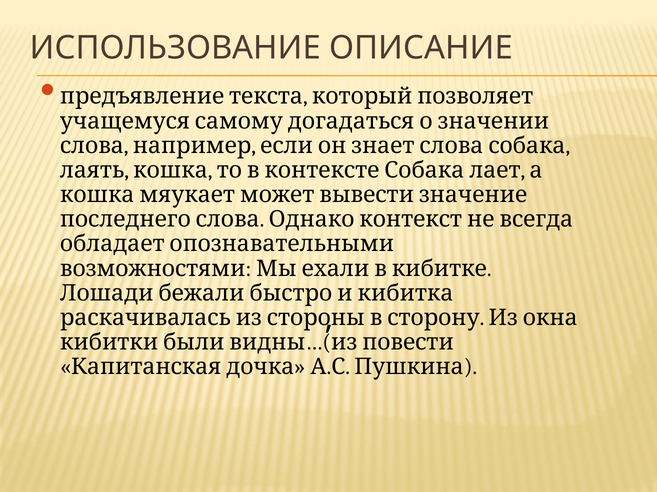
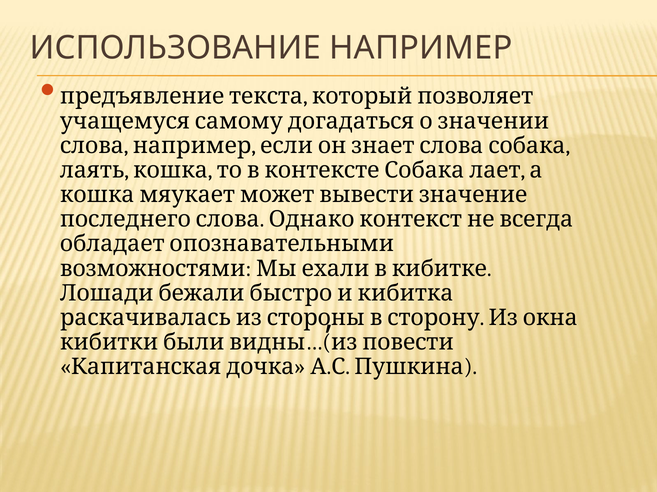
ИСПОЛЬЗОВАНИЕ ОПИСАНИЕ: ОПИСАНИЕ -> НАПРИМЕР
